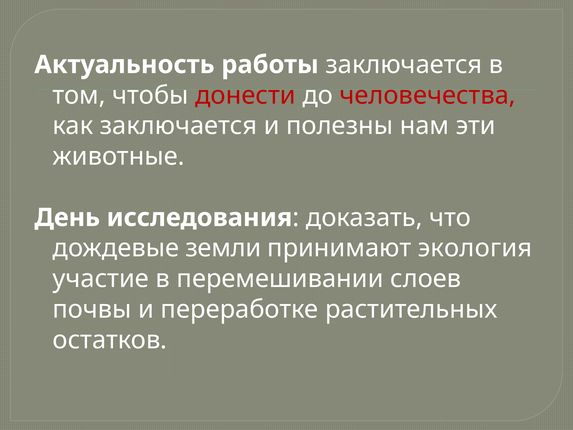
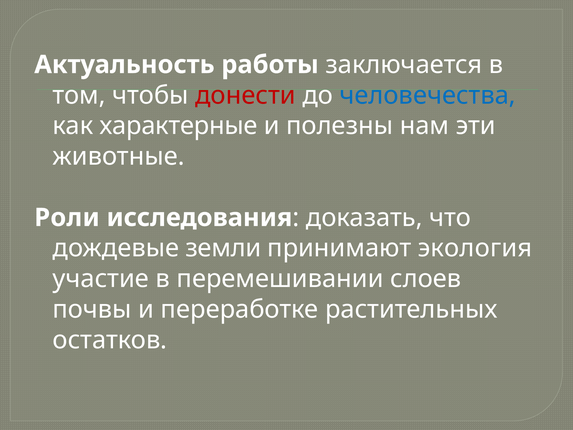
человечества colour: red -> blue
как заключается: заключается -> характерные
День: День -> Роли
